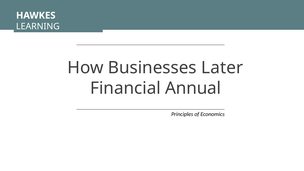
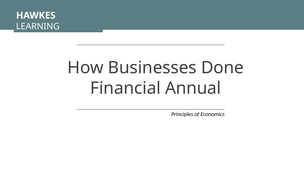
Later: Later -> Done
